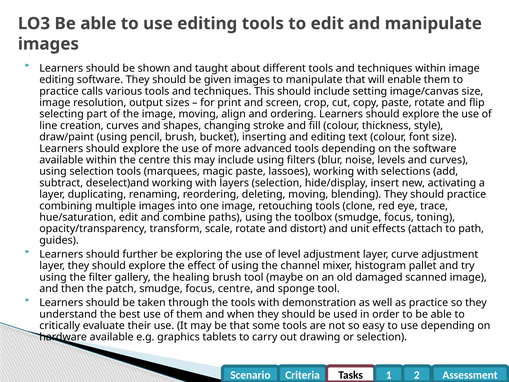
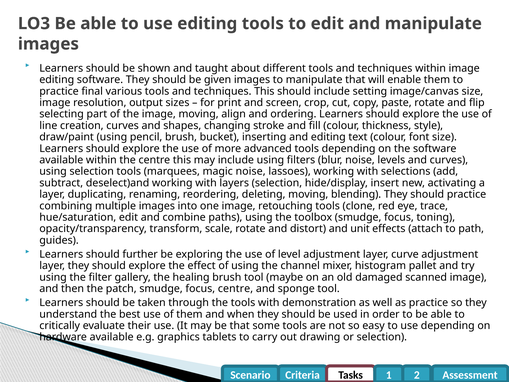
calls: calls -> final
magic paste: paste -> noise
